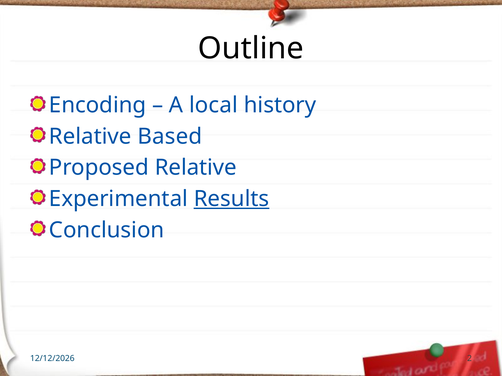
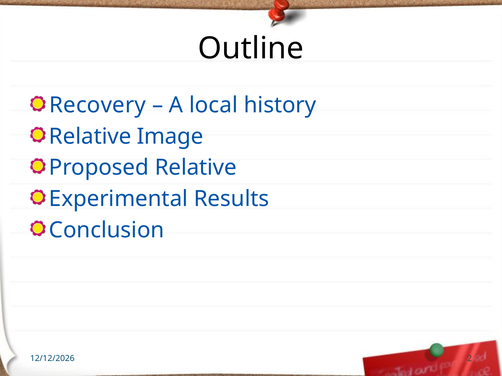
Encoding: Encoding -> Recovery
Based: Based -> Image
Results underline: present -> none
